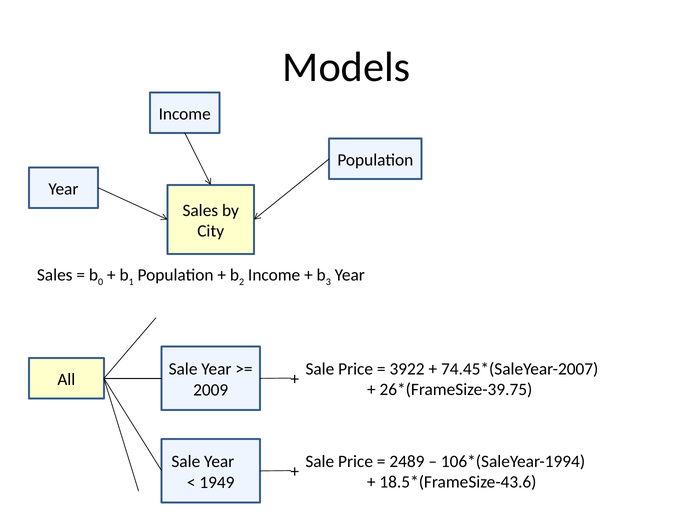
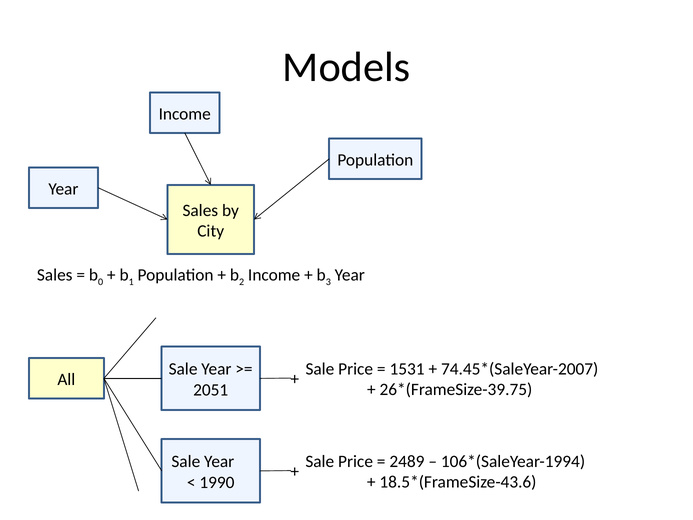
3922: 3922 -> 1531
2009: 2009 -> 2051
1949: 1949 -> 1990
